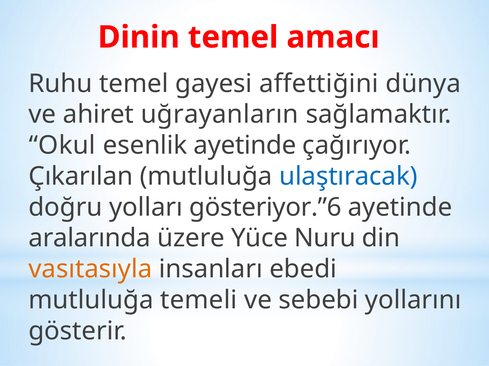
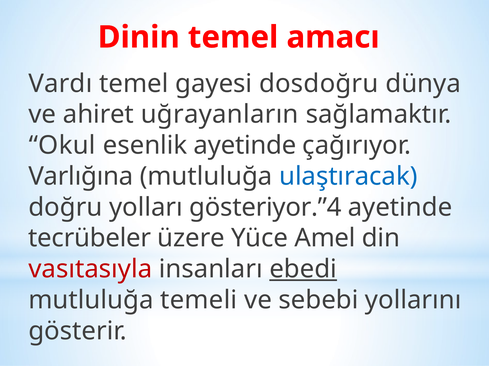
Ruhu: Ruhu -> Vardı
affettiğini: affettiğini -> dosdoğru
Çıkarılan: Çıkarılan -> Varlığına
gösteriyor.”6: gösteriyor.”6 -> gösteriyor.”4
aralarında: aralarında -> tecrübeler
Nuru: Nuru -> Amel
vasıtasıyla colour: orange -> red
ebedi underline: none -> present
